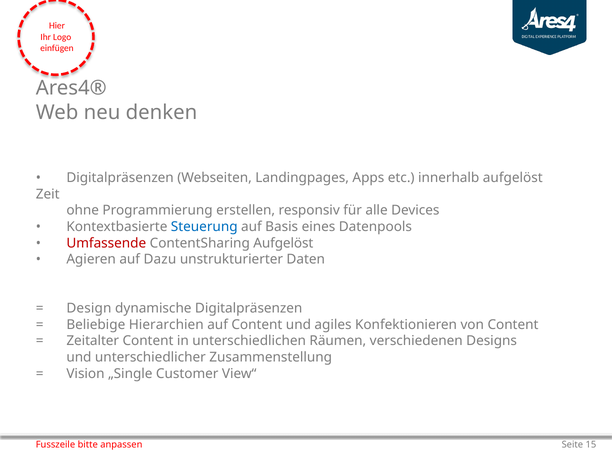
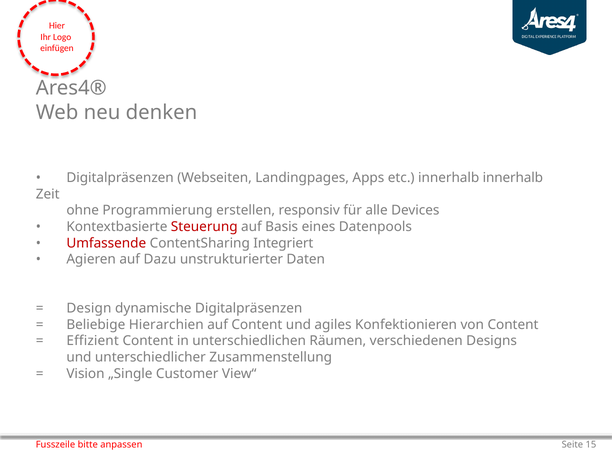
innerhalb aufgelöst: aufgelöst -> innerhalb
Steuerung colour: blue -> red
ContentSharing Aufgelöst: Aufgelöst -> Integriert
Zeitalter: Zeitalter -> Effizient
